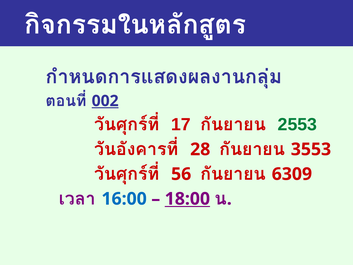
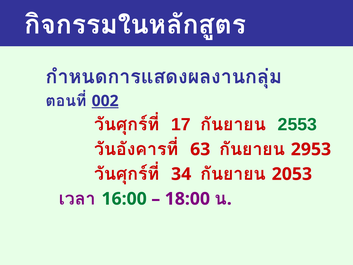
28: 28 -> 63
3553: 3553 -> 2953
56: 56 -> 34
6309: 6309 -> 2053
16:00 colour: blue -> green
18:00 underline: present -> none
